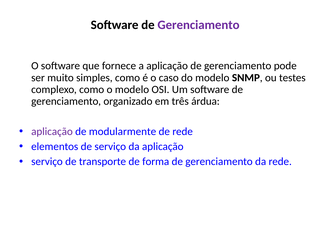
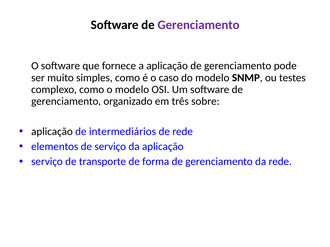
árdua: árdua -> sobre
aplicação at (52, 132) colour: purple -> black
modularmente: modularmente -> intermediários
